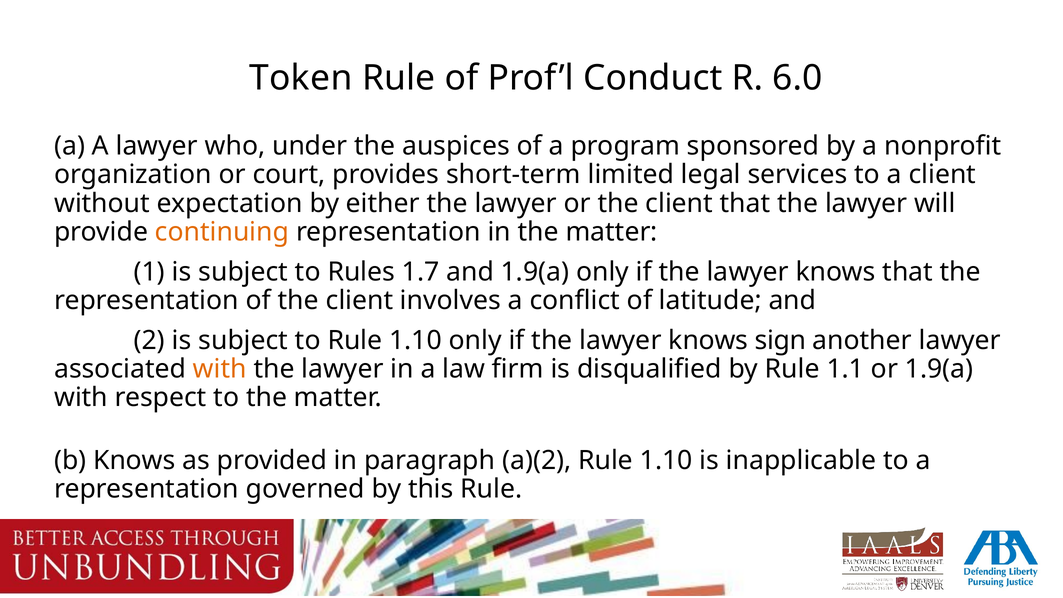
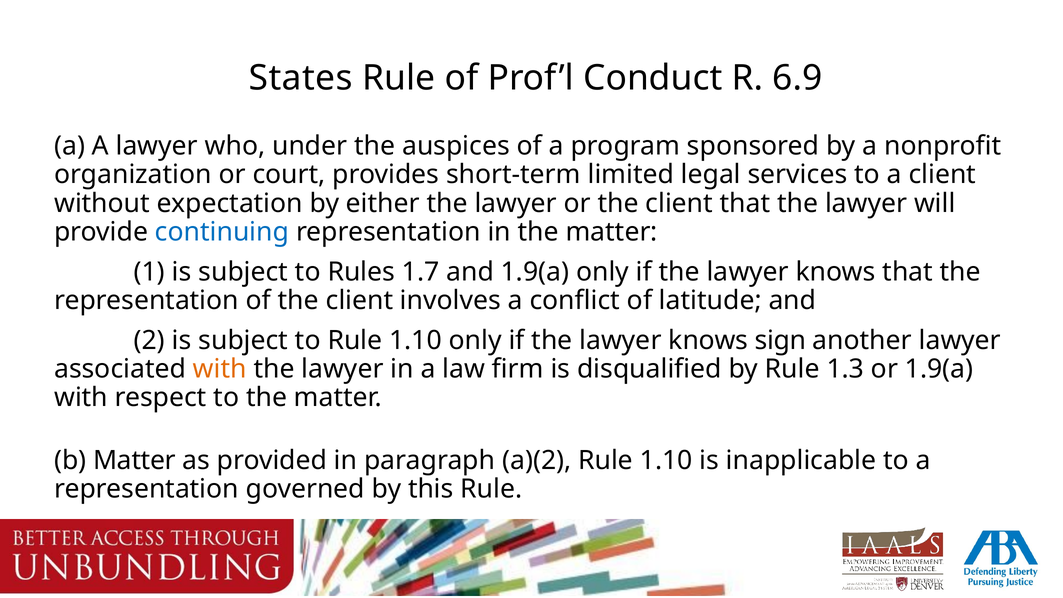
Token: Token -> States
6.0: 6.0 -> 6.9
continuing colour: orange -> blue
1.1: 1.1 -> 1.3
b Knows: Knows -> Matter
